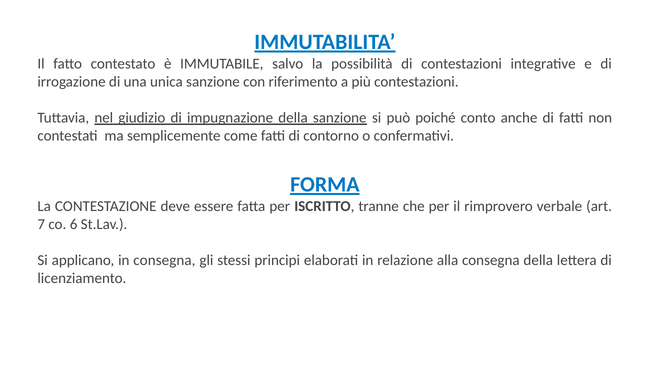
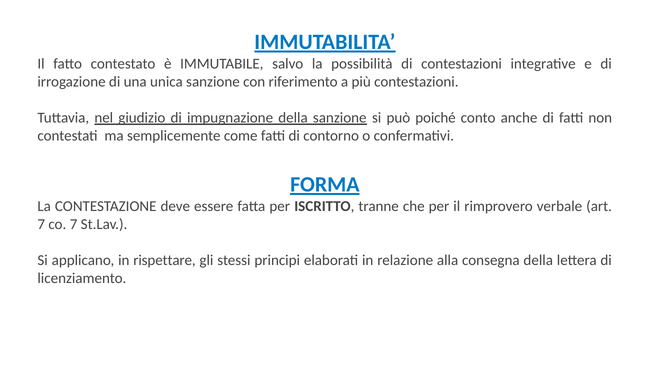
co 6: 6 -> 7
in consegna: consegna -> rispettare
